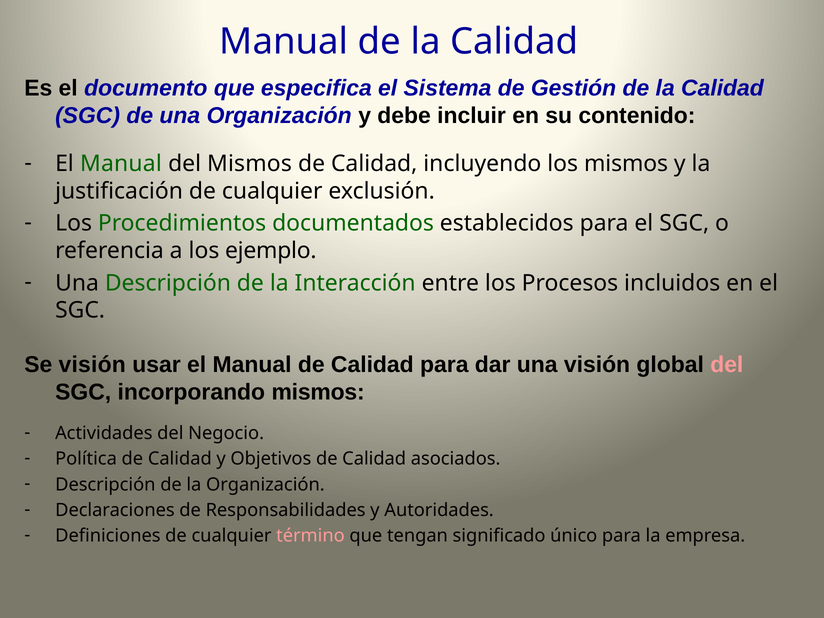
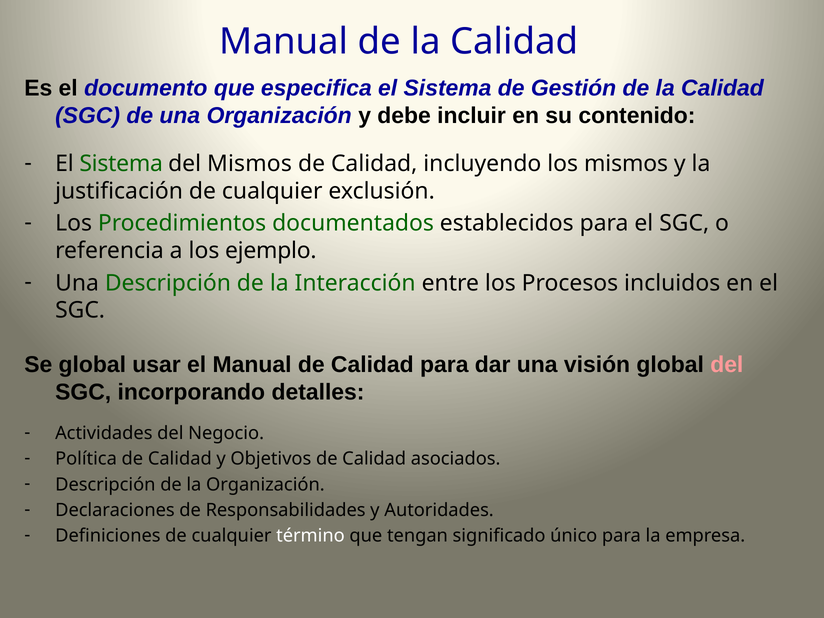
Manual at (121, 164): Manual -> Sistema
Se visión: visión -> global
incorporando mismos: mismos -> detalles
término colour: pink -> white
